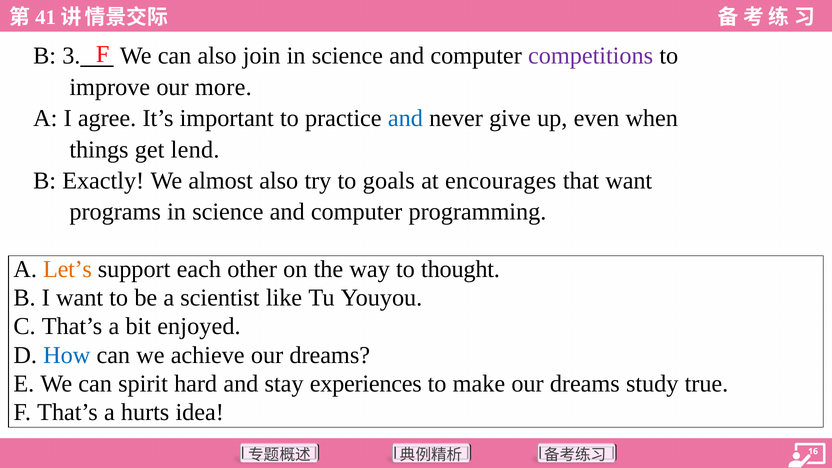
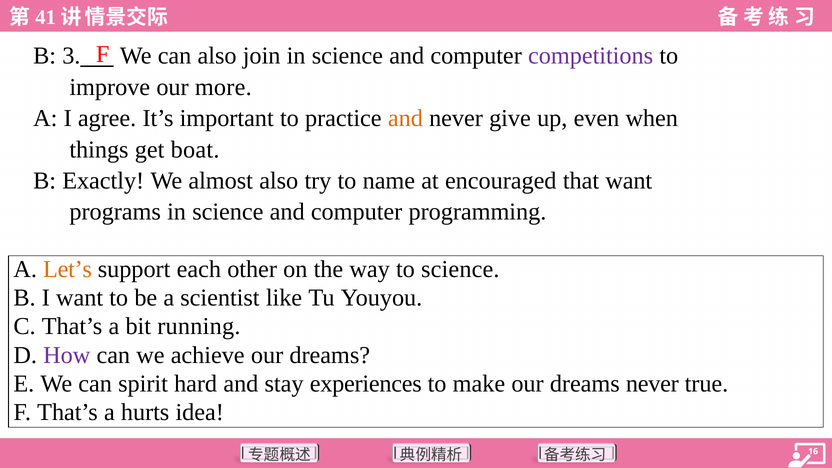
and at (405, 118) colour: blue -> orange
lend: lend -> boat
goals: goals -> name
encourages: encourages -> encouraged
to thought: thought -> science
enjoyed: enjoyed -> running
How colour: blue -> purple
dreams study: study -> never
